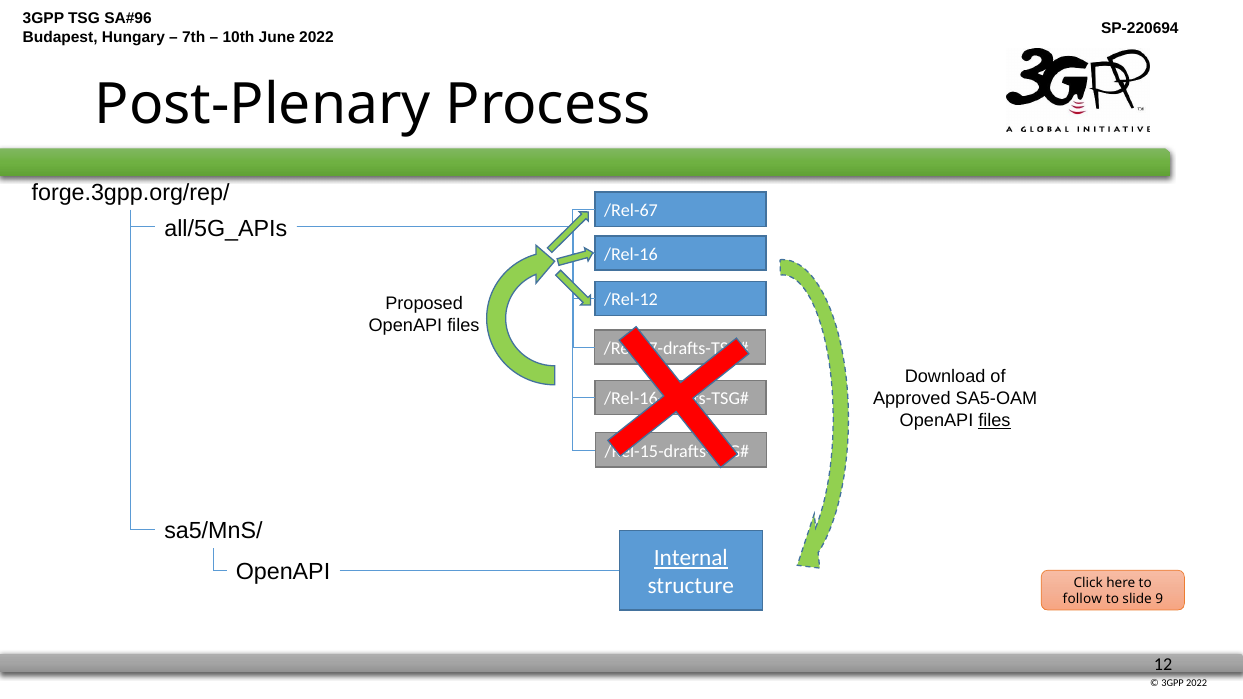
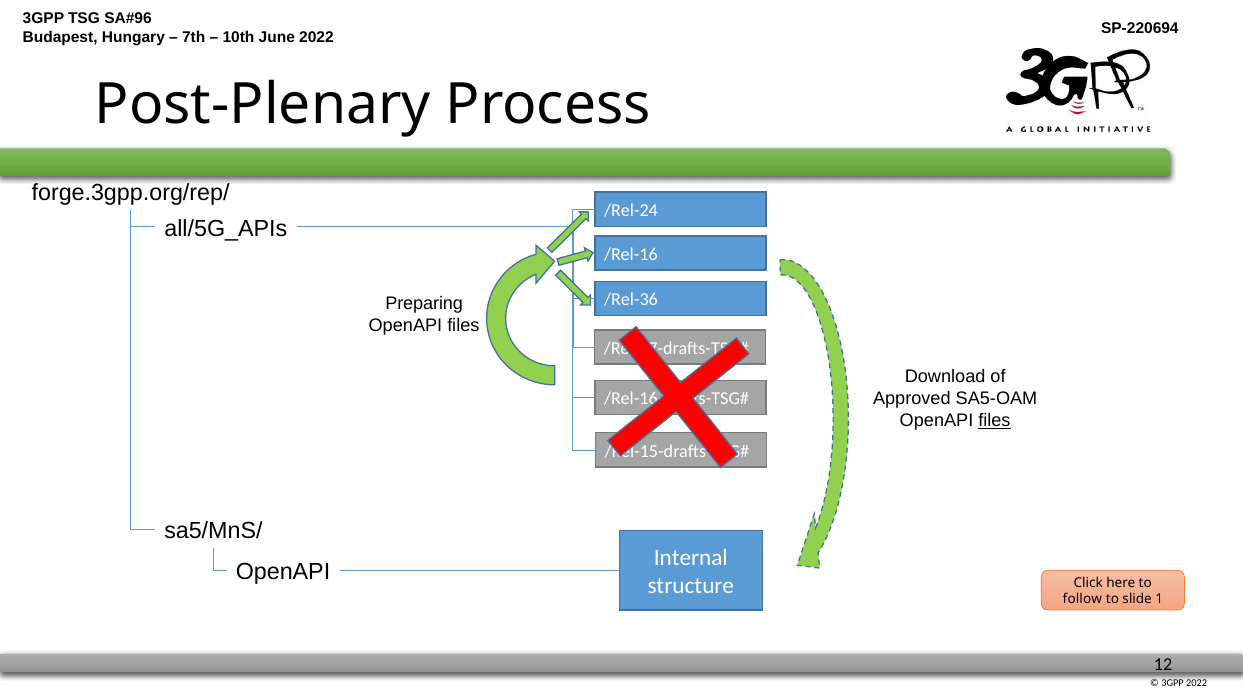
/Rel-67: /Rel-67 -> /Rel-24
/Rel-12: /Rel-12 -> /Rel-36
Proposed: Proposed -> Preparing
Internal underline: present -> none
9: 9 -> 1
